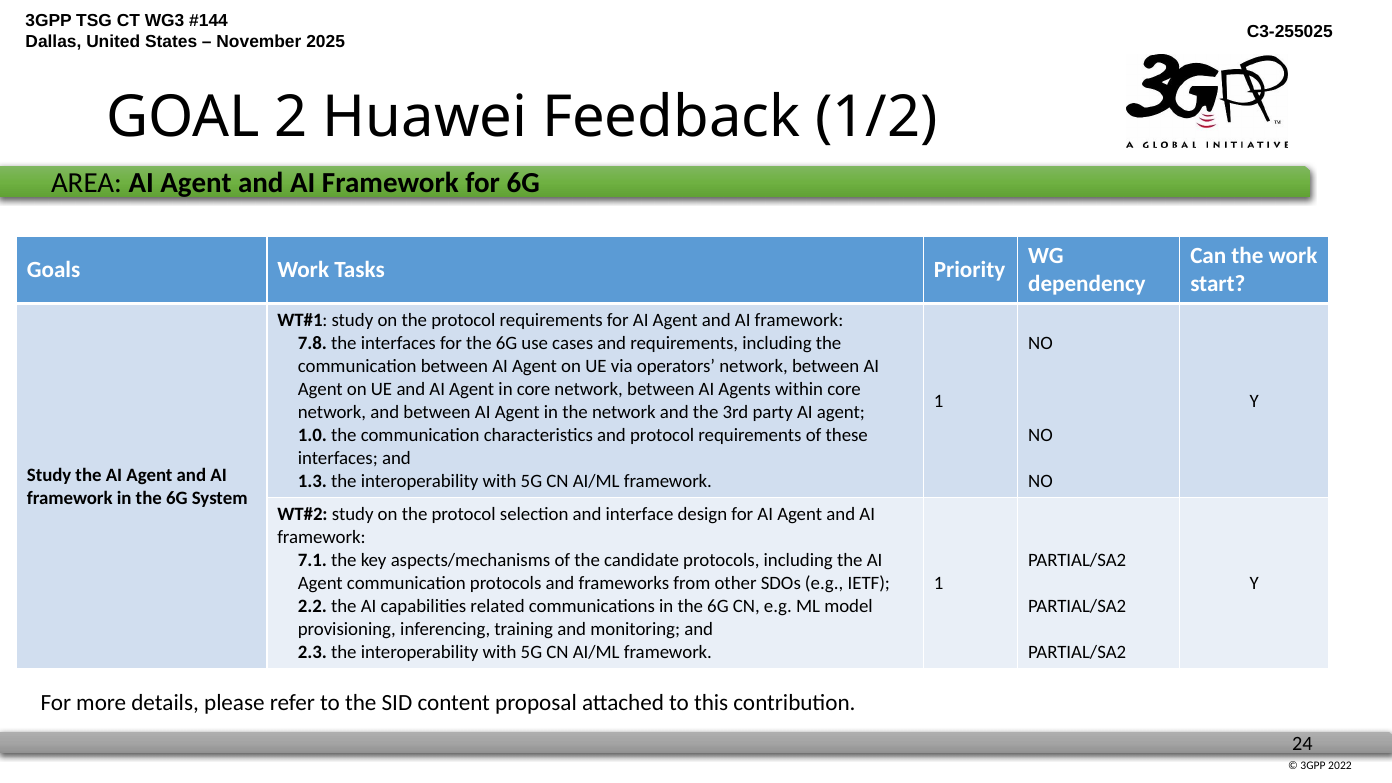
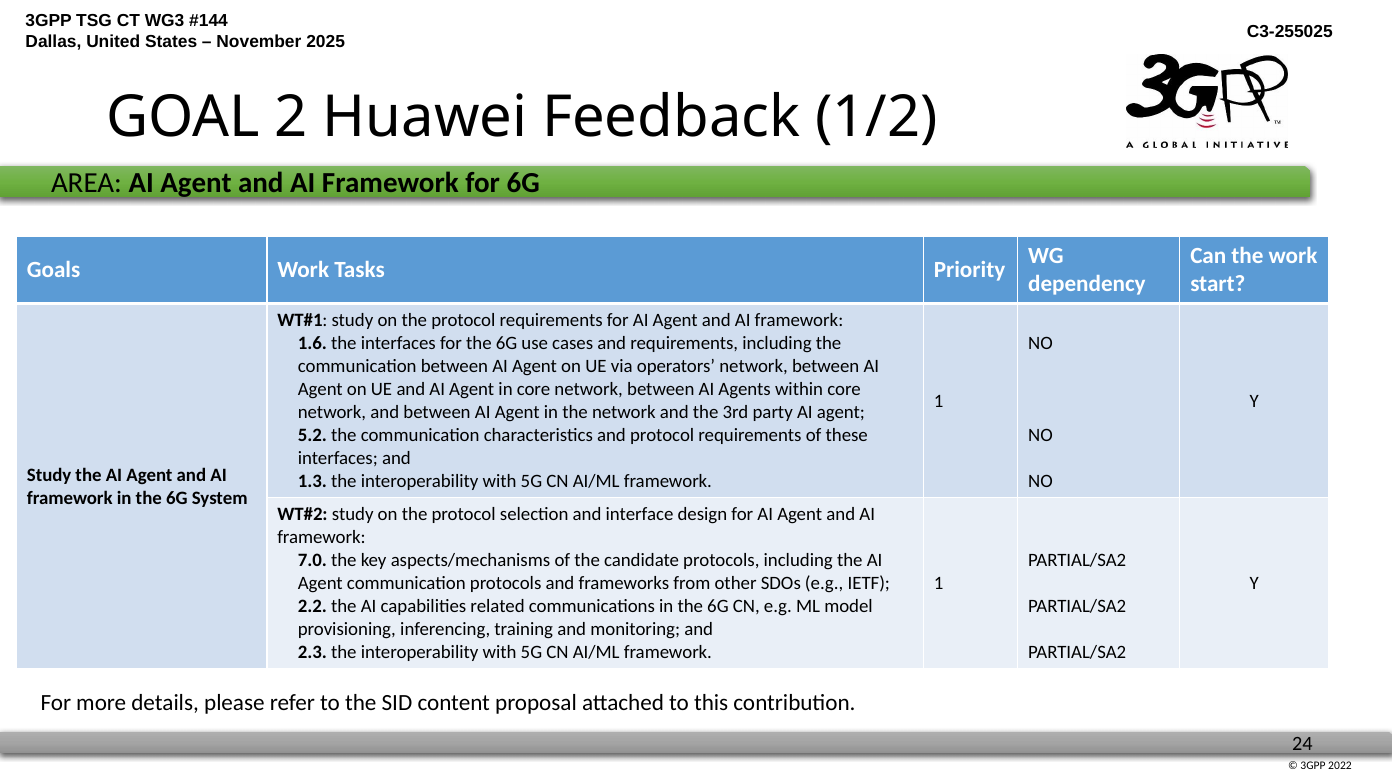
7.8: 7.8 -> 1.6
1.0: 1.0 -> 5.2
7.1: 7.1 -> 7.0
